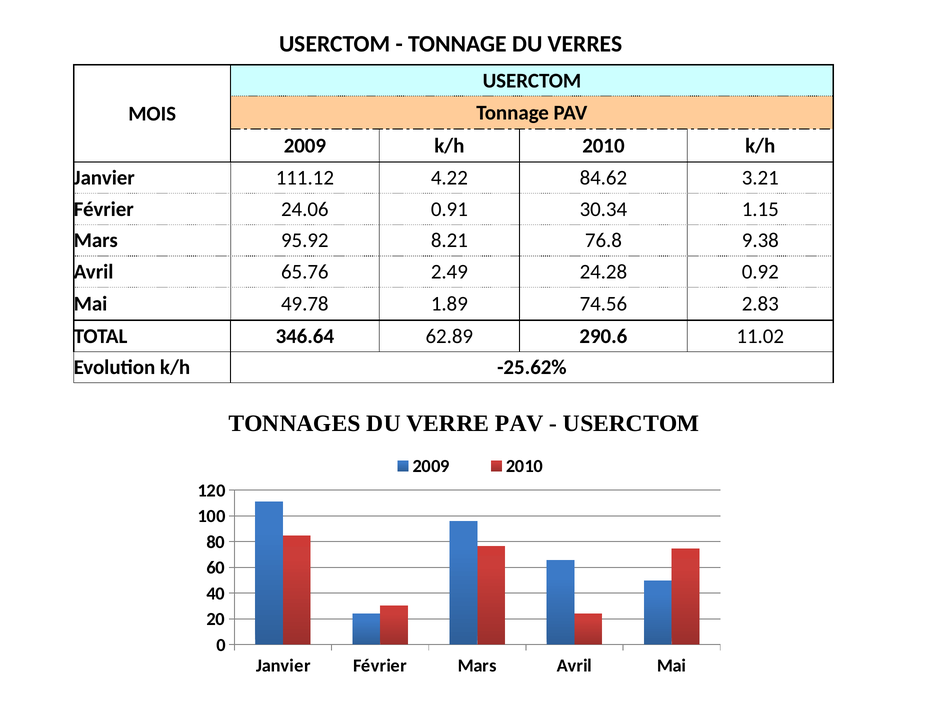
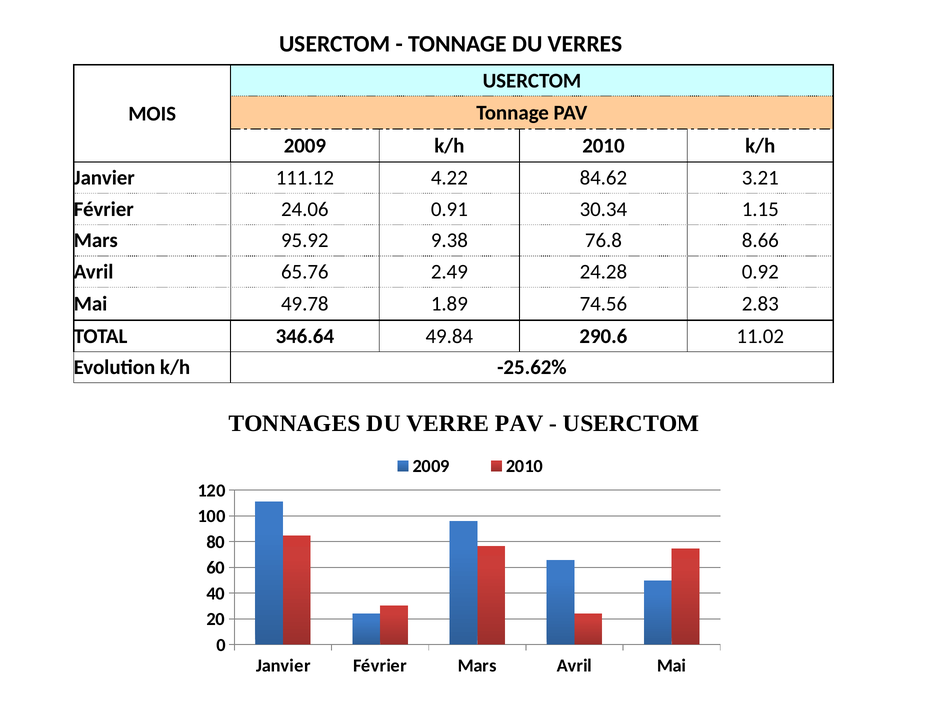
8.21: 8.21 -> 9.38
9.38: 9.38 -> 8.66
62.89: 62.89 -> 49.84
